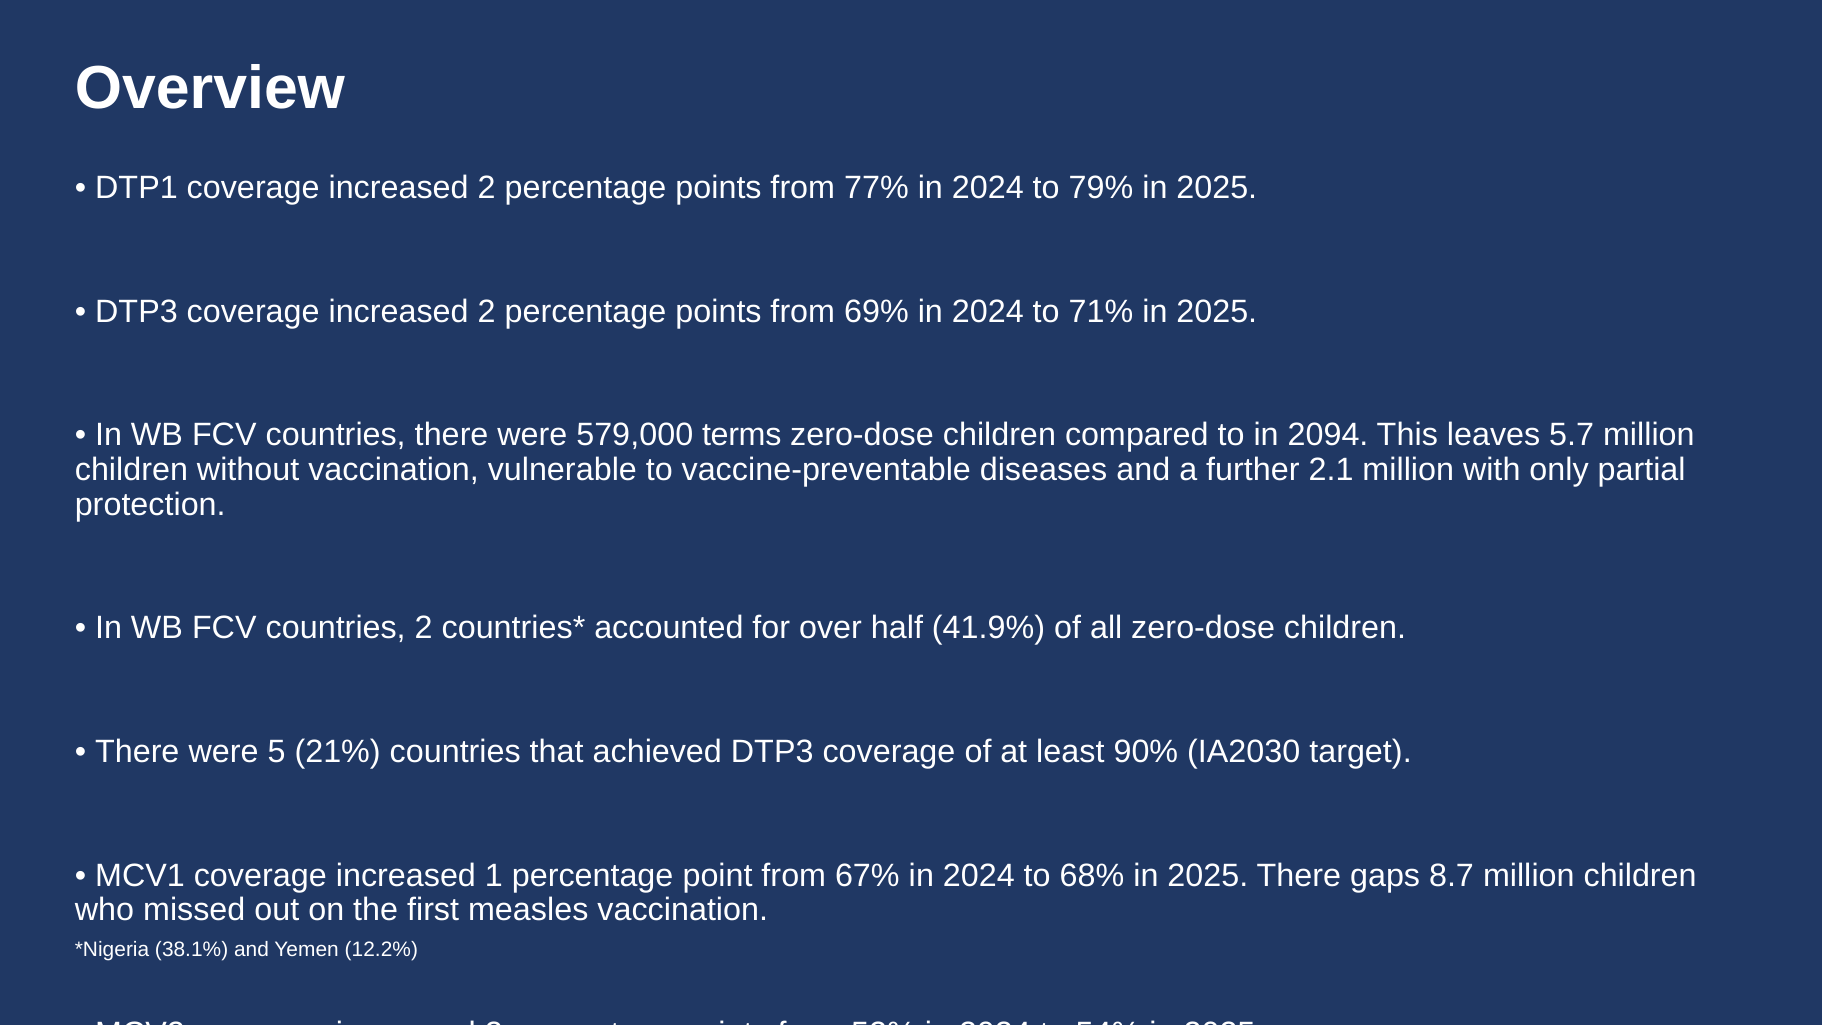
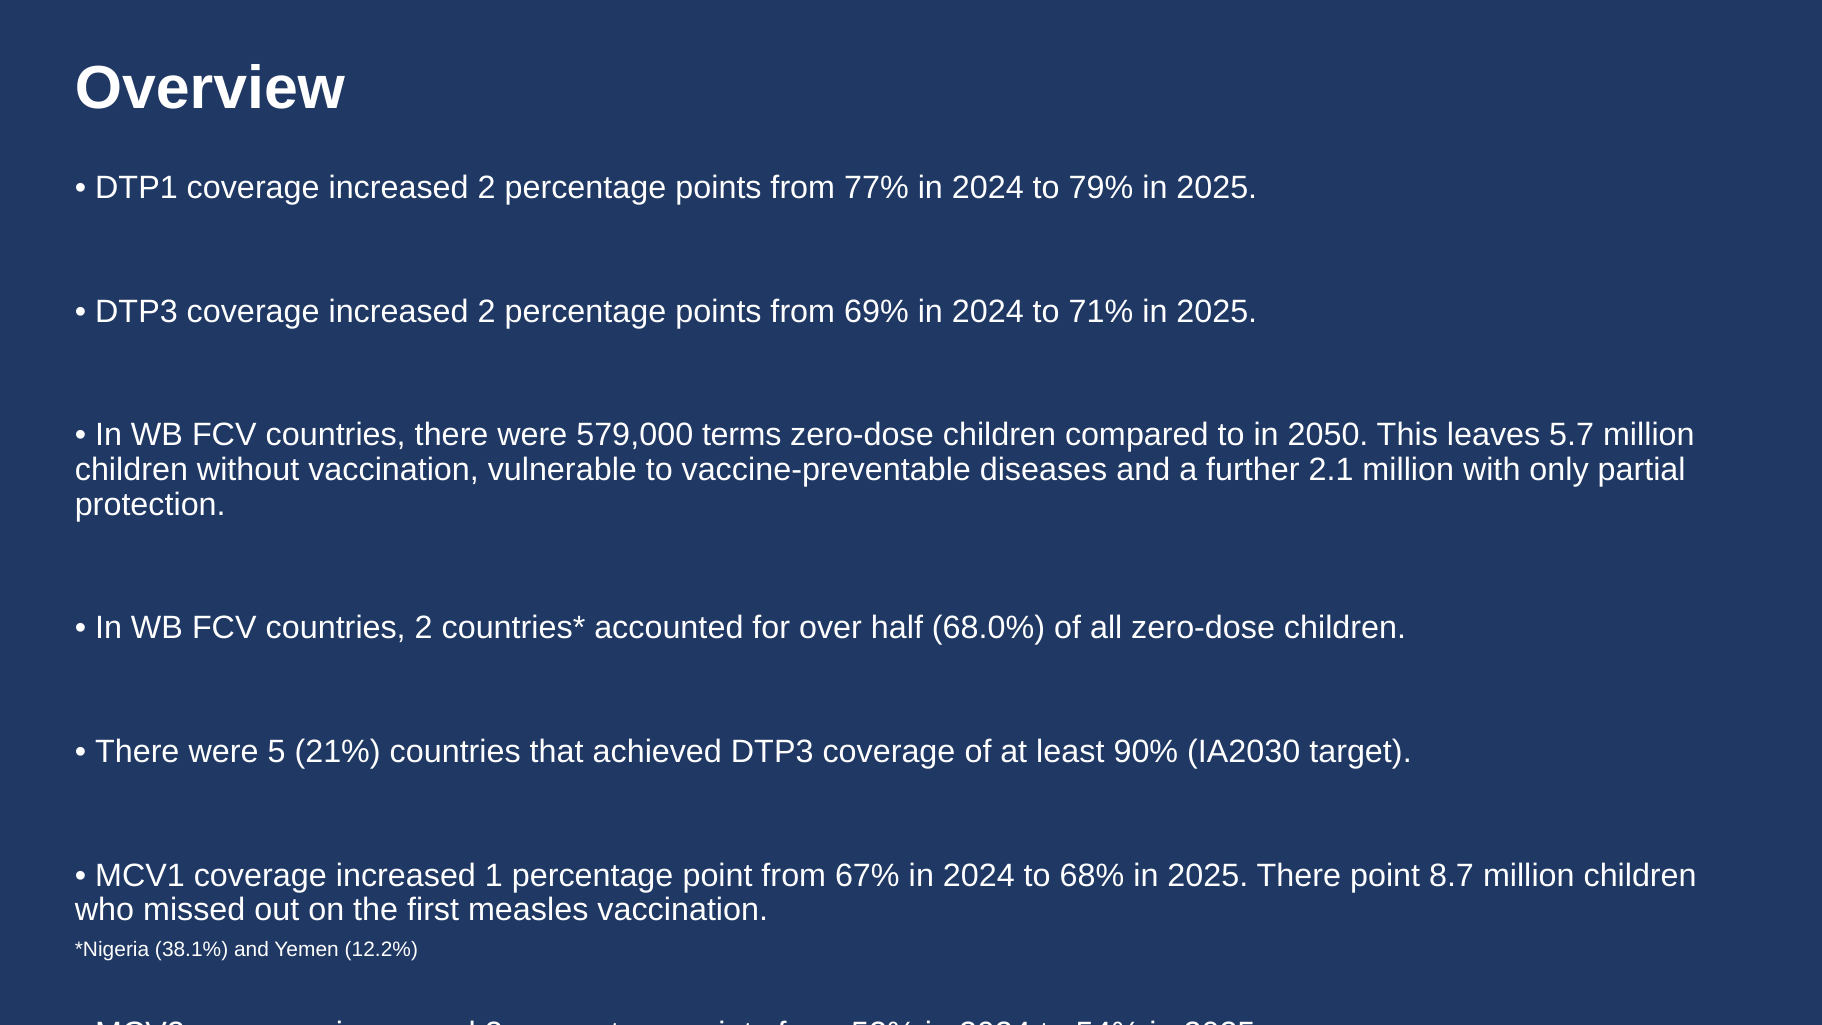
2094: 2094 -> 2050
41.9%: 41.9% -> 68.0%
There gaps: gaps -> point
